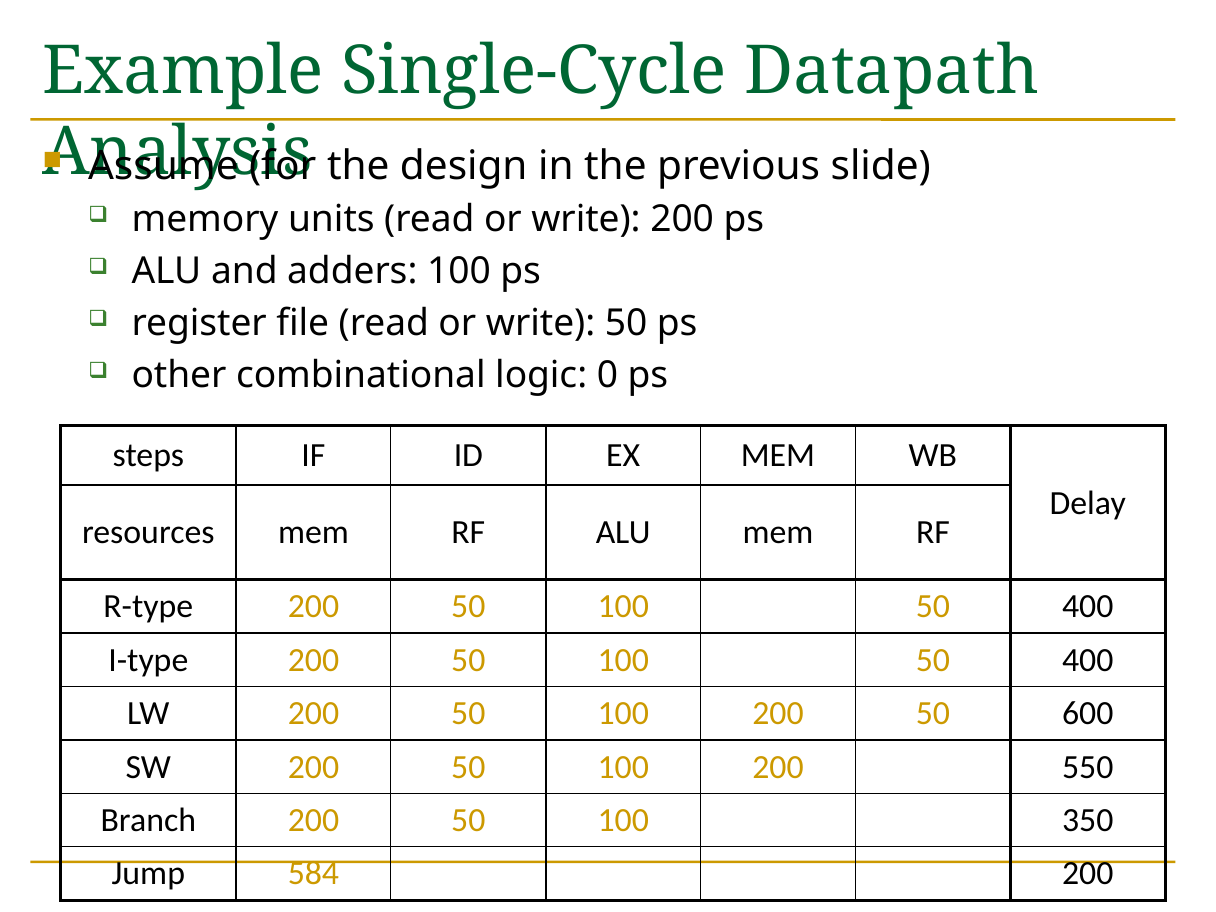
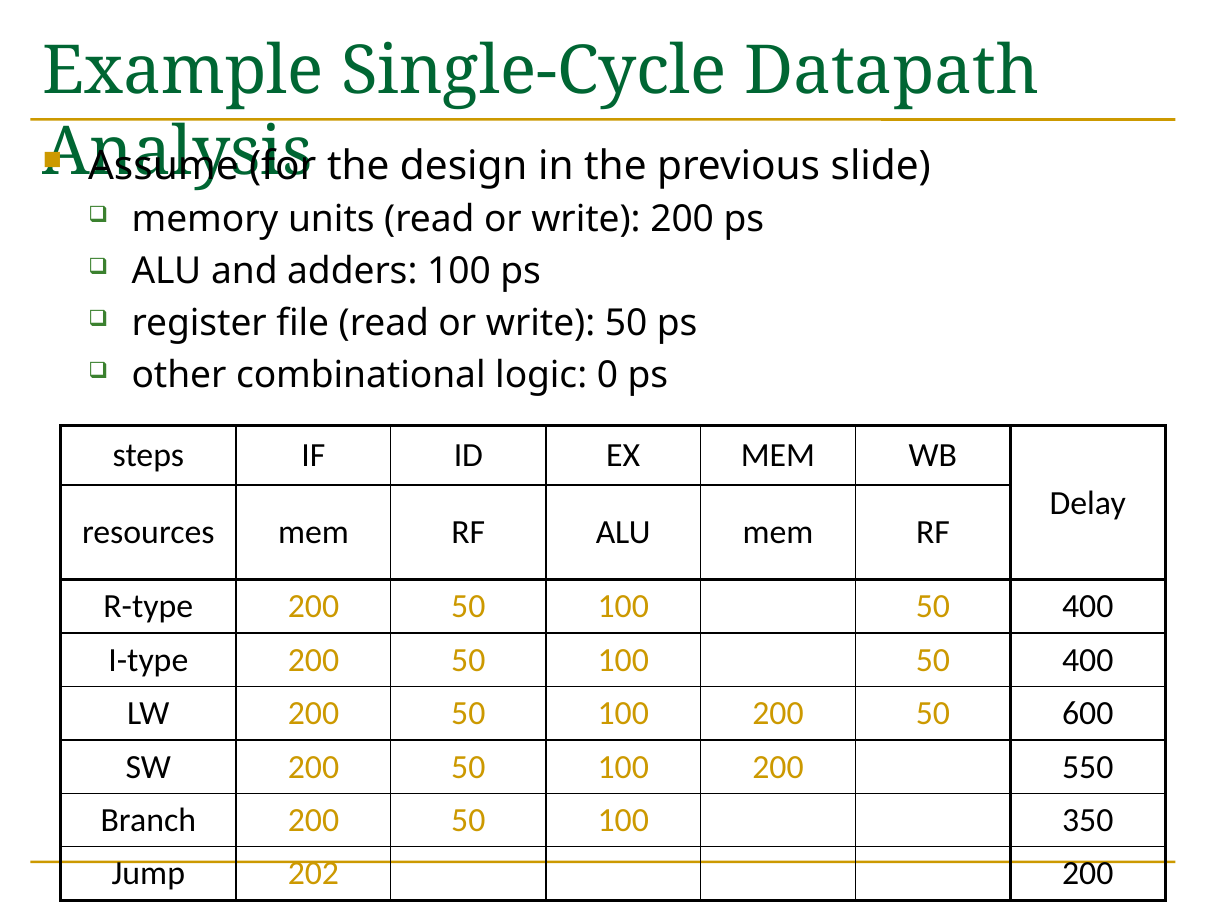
584: 584 -> 202
